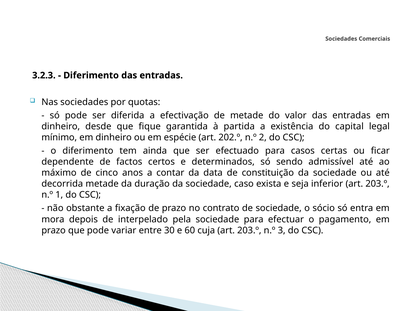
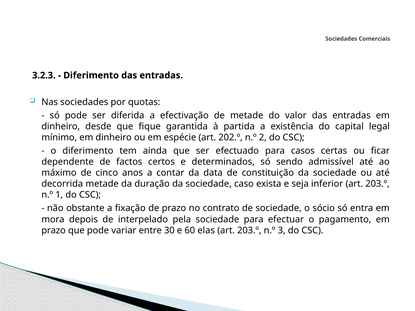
cuja: cuja -> elas
